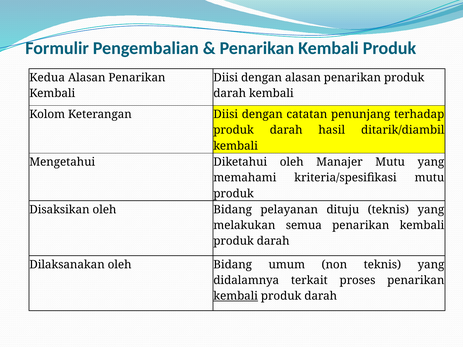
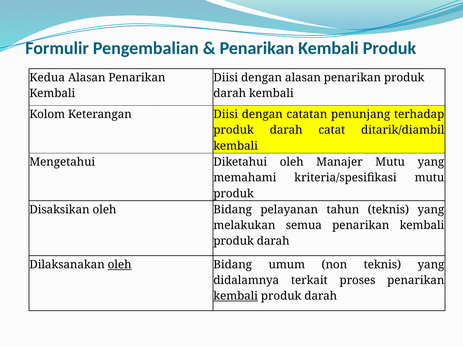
hasil: hasil -> catat
dituju: dituju -> tahun
oleh at (120, 265) underline: none -> present
